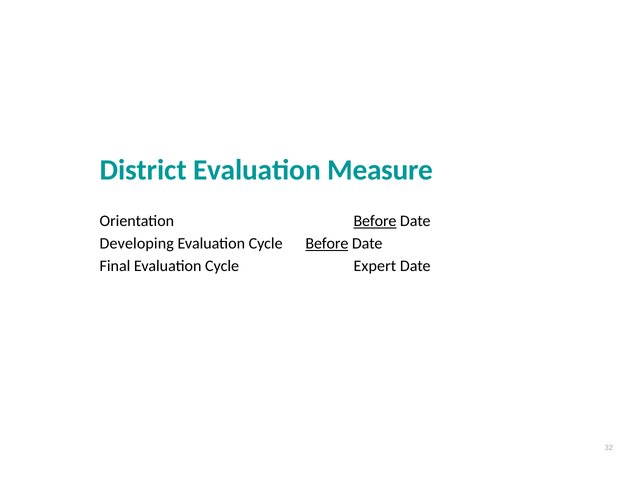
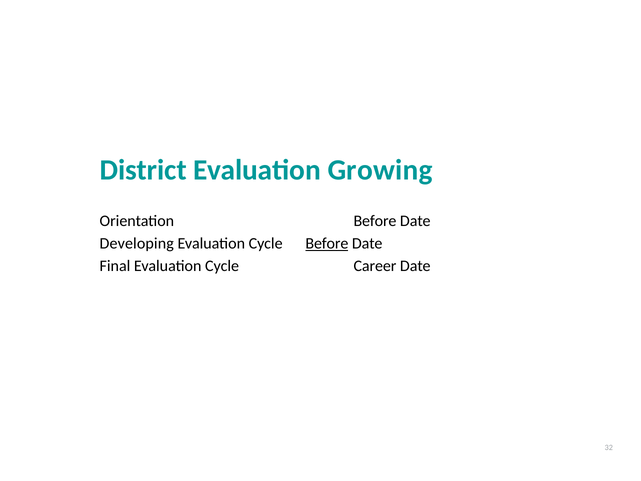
Measure: Measure -> Growing
Before at (375, 221) underline: present -> none
Expert: Expert -> Career
